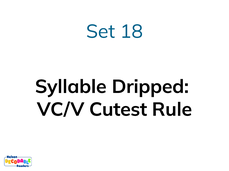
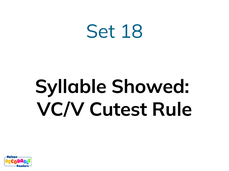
Dripped: Dripped -> Showed
